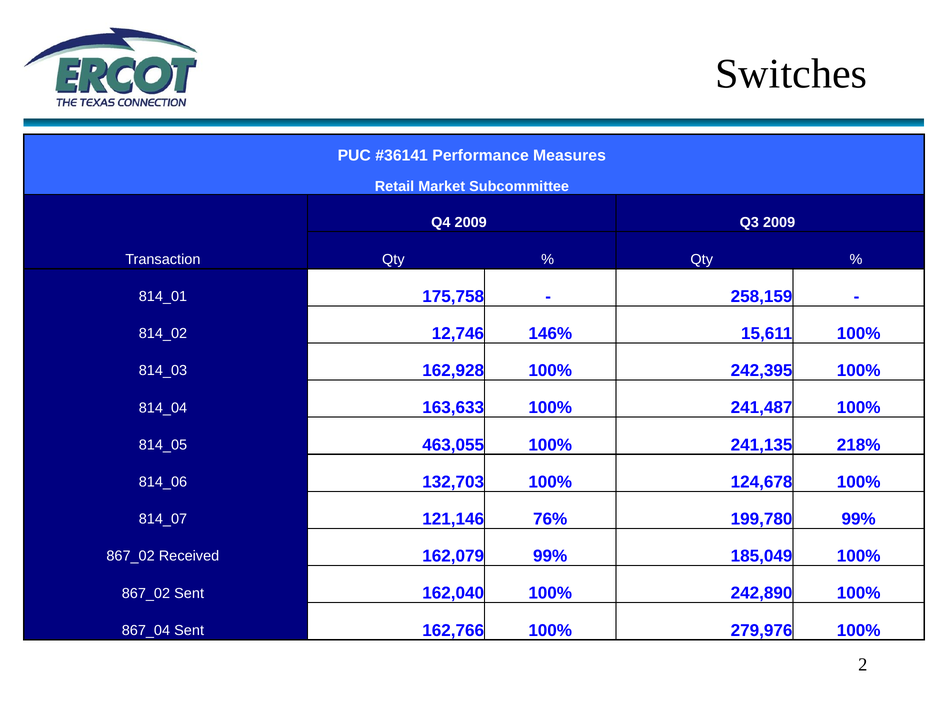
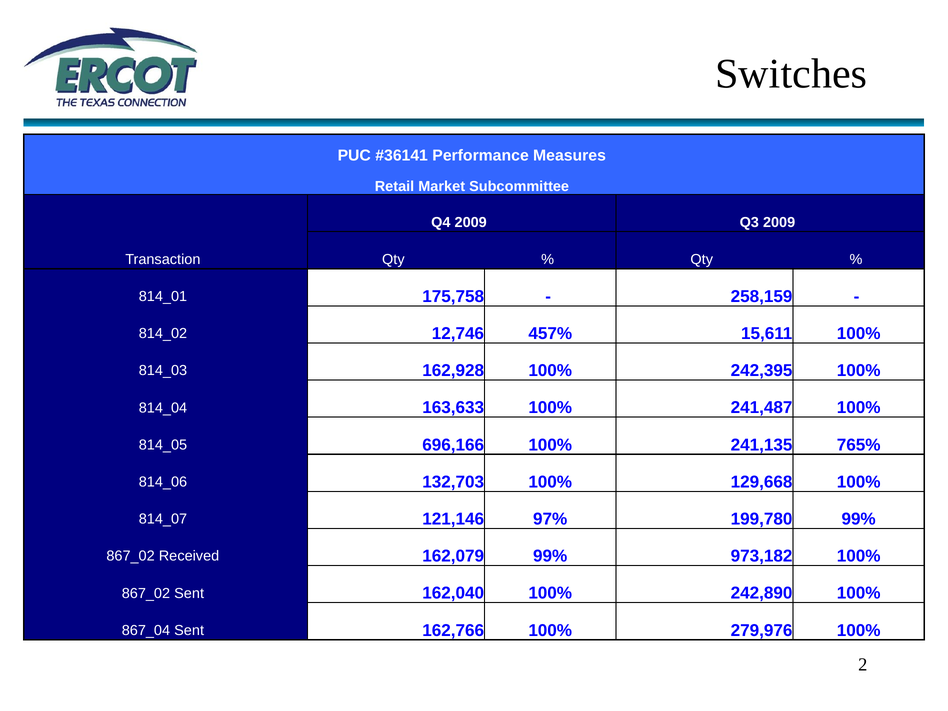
146%: 146% -> 457%
463,055: 463,055 -> 696,166
218%: 218% -> 765%
124,678: 124,678 -> 129,668
76%: 76% -> 97%
185,049: 185,049 -> 973,182
